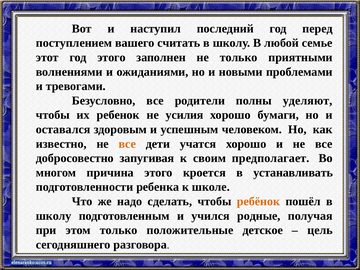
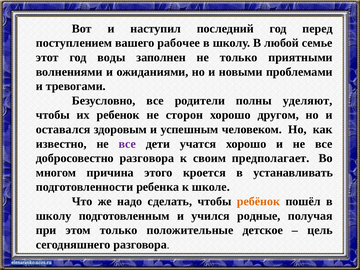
считать: считать -> рабочее
год этого: этого -> воды
усилия: усилия -> сторон
бумаги: бумаги -> другом
все at (127, 144) colour: orange -> purple
добросовестно запугивая: запугивая -> разговора
